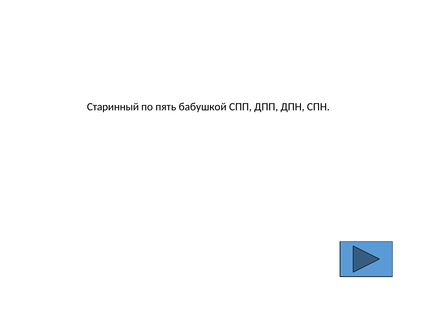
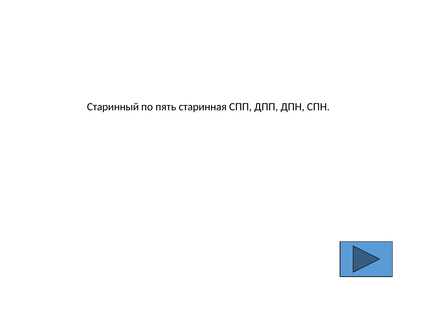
бабушкой: бабушкой -> старинная
